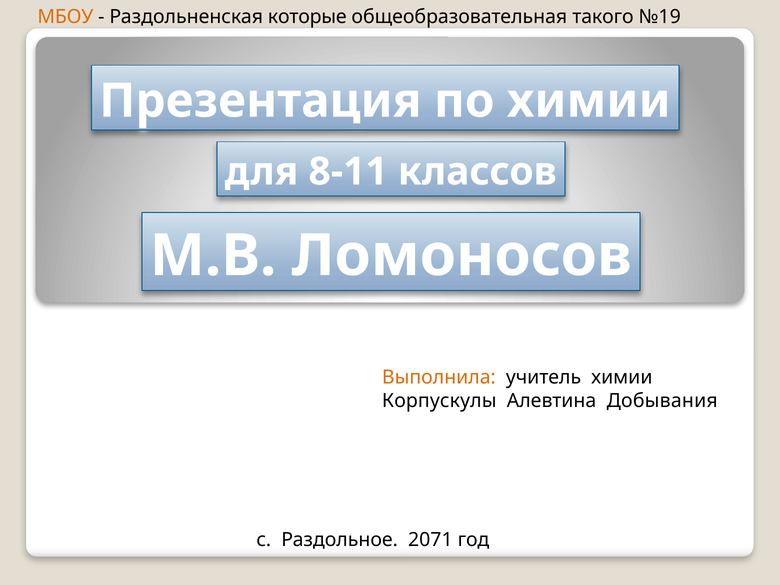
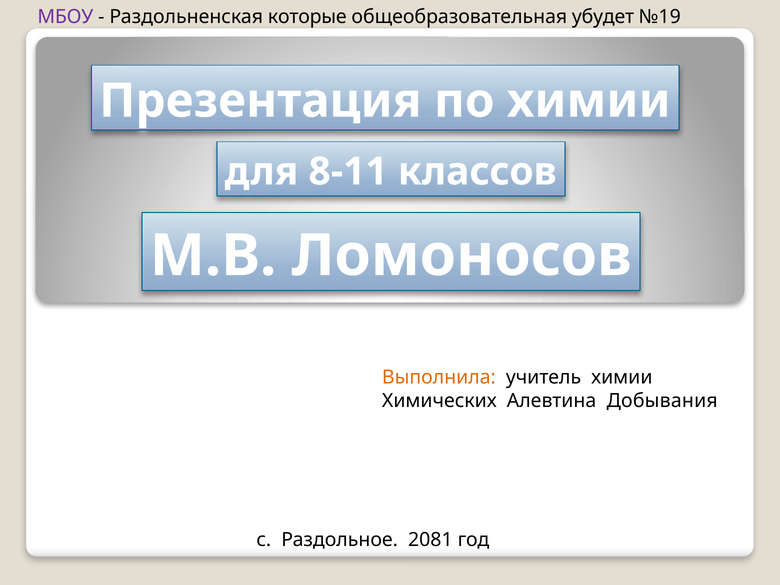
МБОУ colour: orange -> purple
такого: такого -> убудет
Корпускулы: Корпускулы -> Химических
2071: 2071 -> 2081
